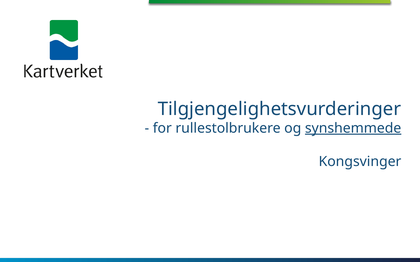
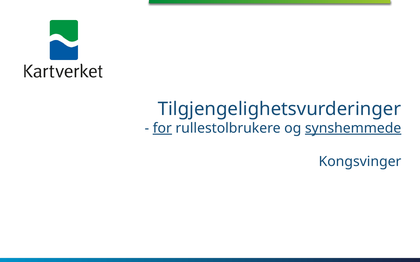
for underline: none -> present
